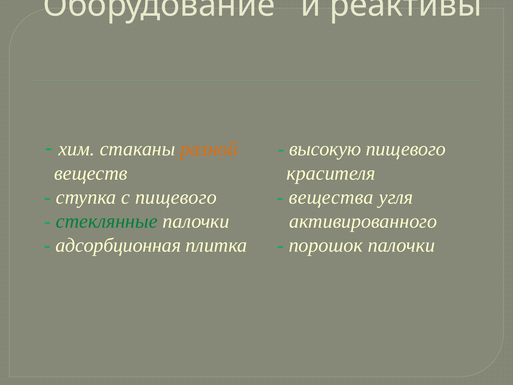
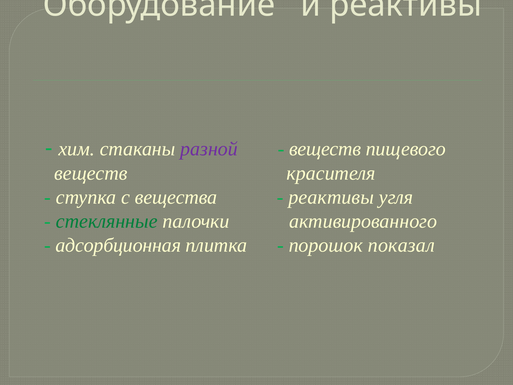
разной colour: orange -> purple
высокую at (325, 149): высокую -> веществ
с пищевого: пищевого -> вещества
вещества at (331, 197): вещества -> реактивы
порошок палочки: палочки -> показал
